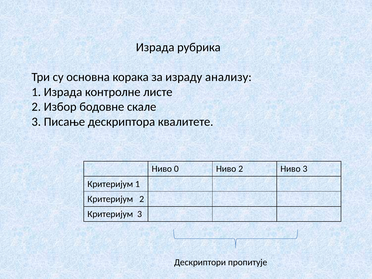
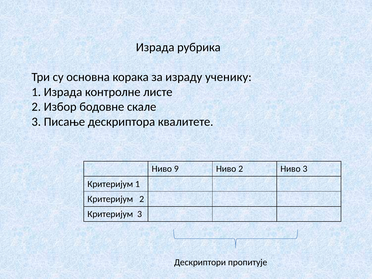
анализу: анализу -> ученику
0: 0 -> 9
